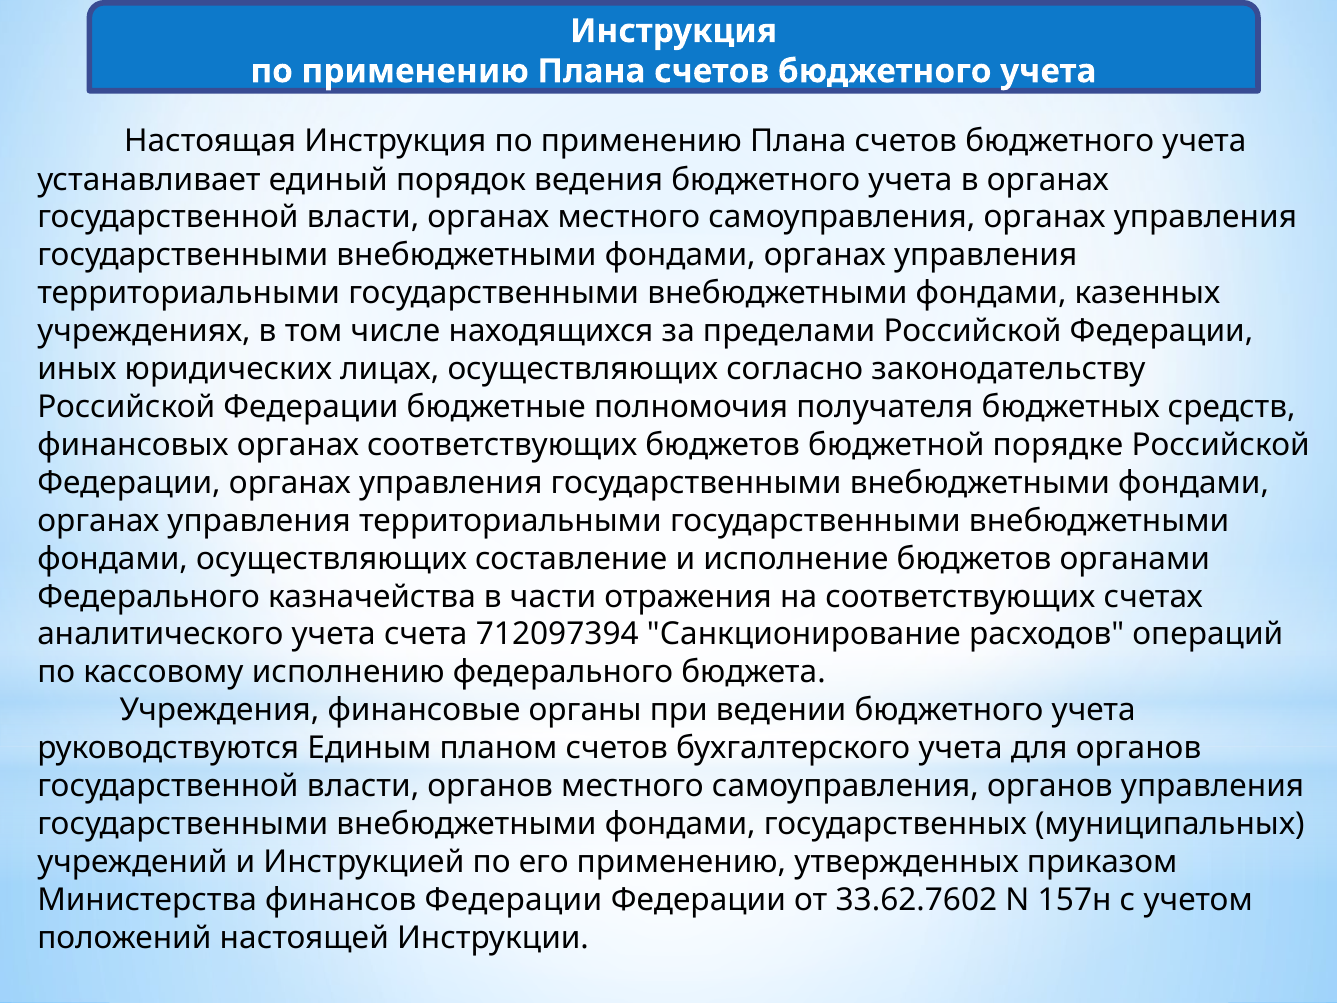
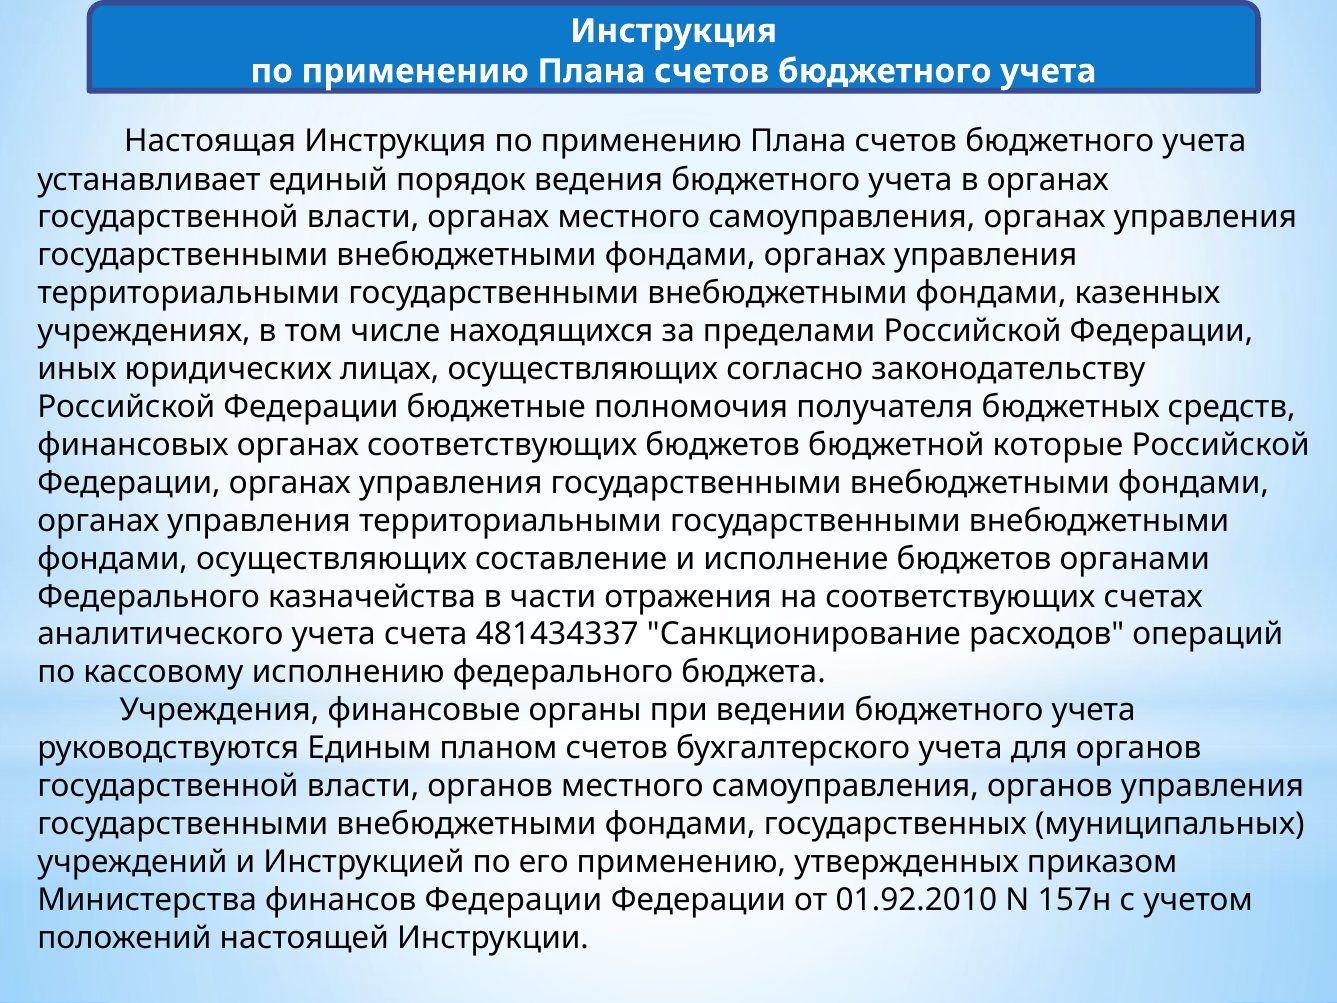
порядке: порядке -> которые
712097394: 712097394 -> 481434337
33.62.7602: 33.62.7602 -> 01.92.2010
